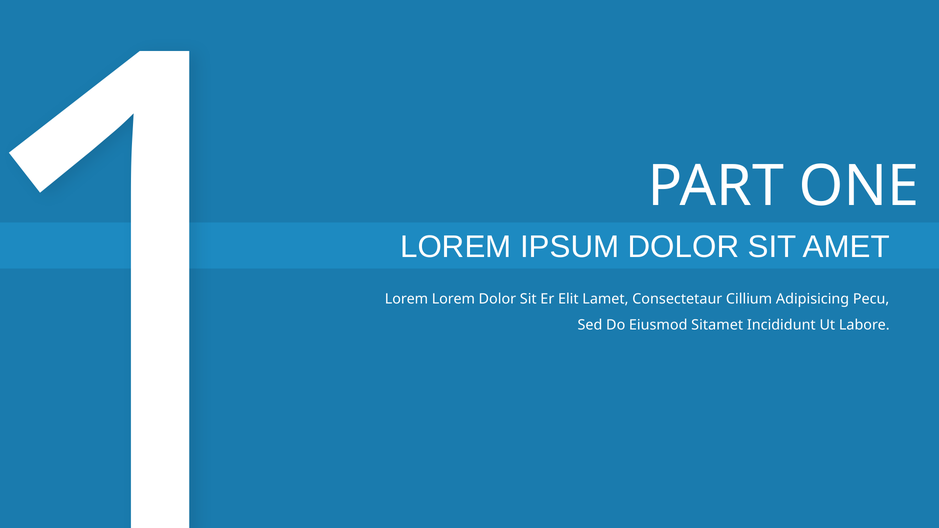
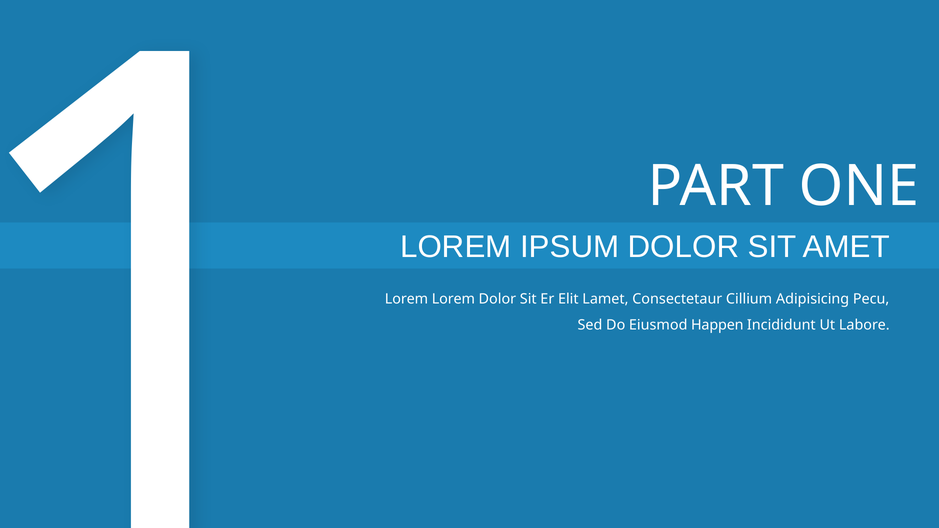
Sitamet: Sitamet -> Happen
